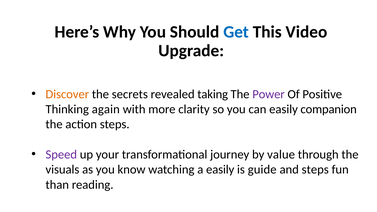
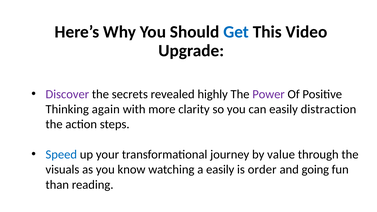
Discover colour: orange -> purple
taking: taking -> highly
companion: companion -> distraction
Speed colour: purple -> blue
guide: guide -> order
and steps: steps -> going
